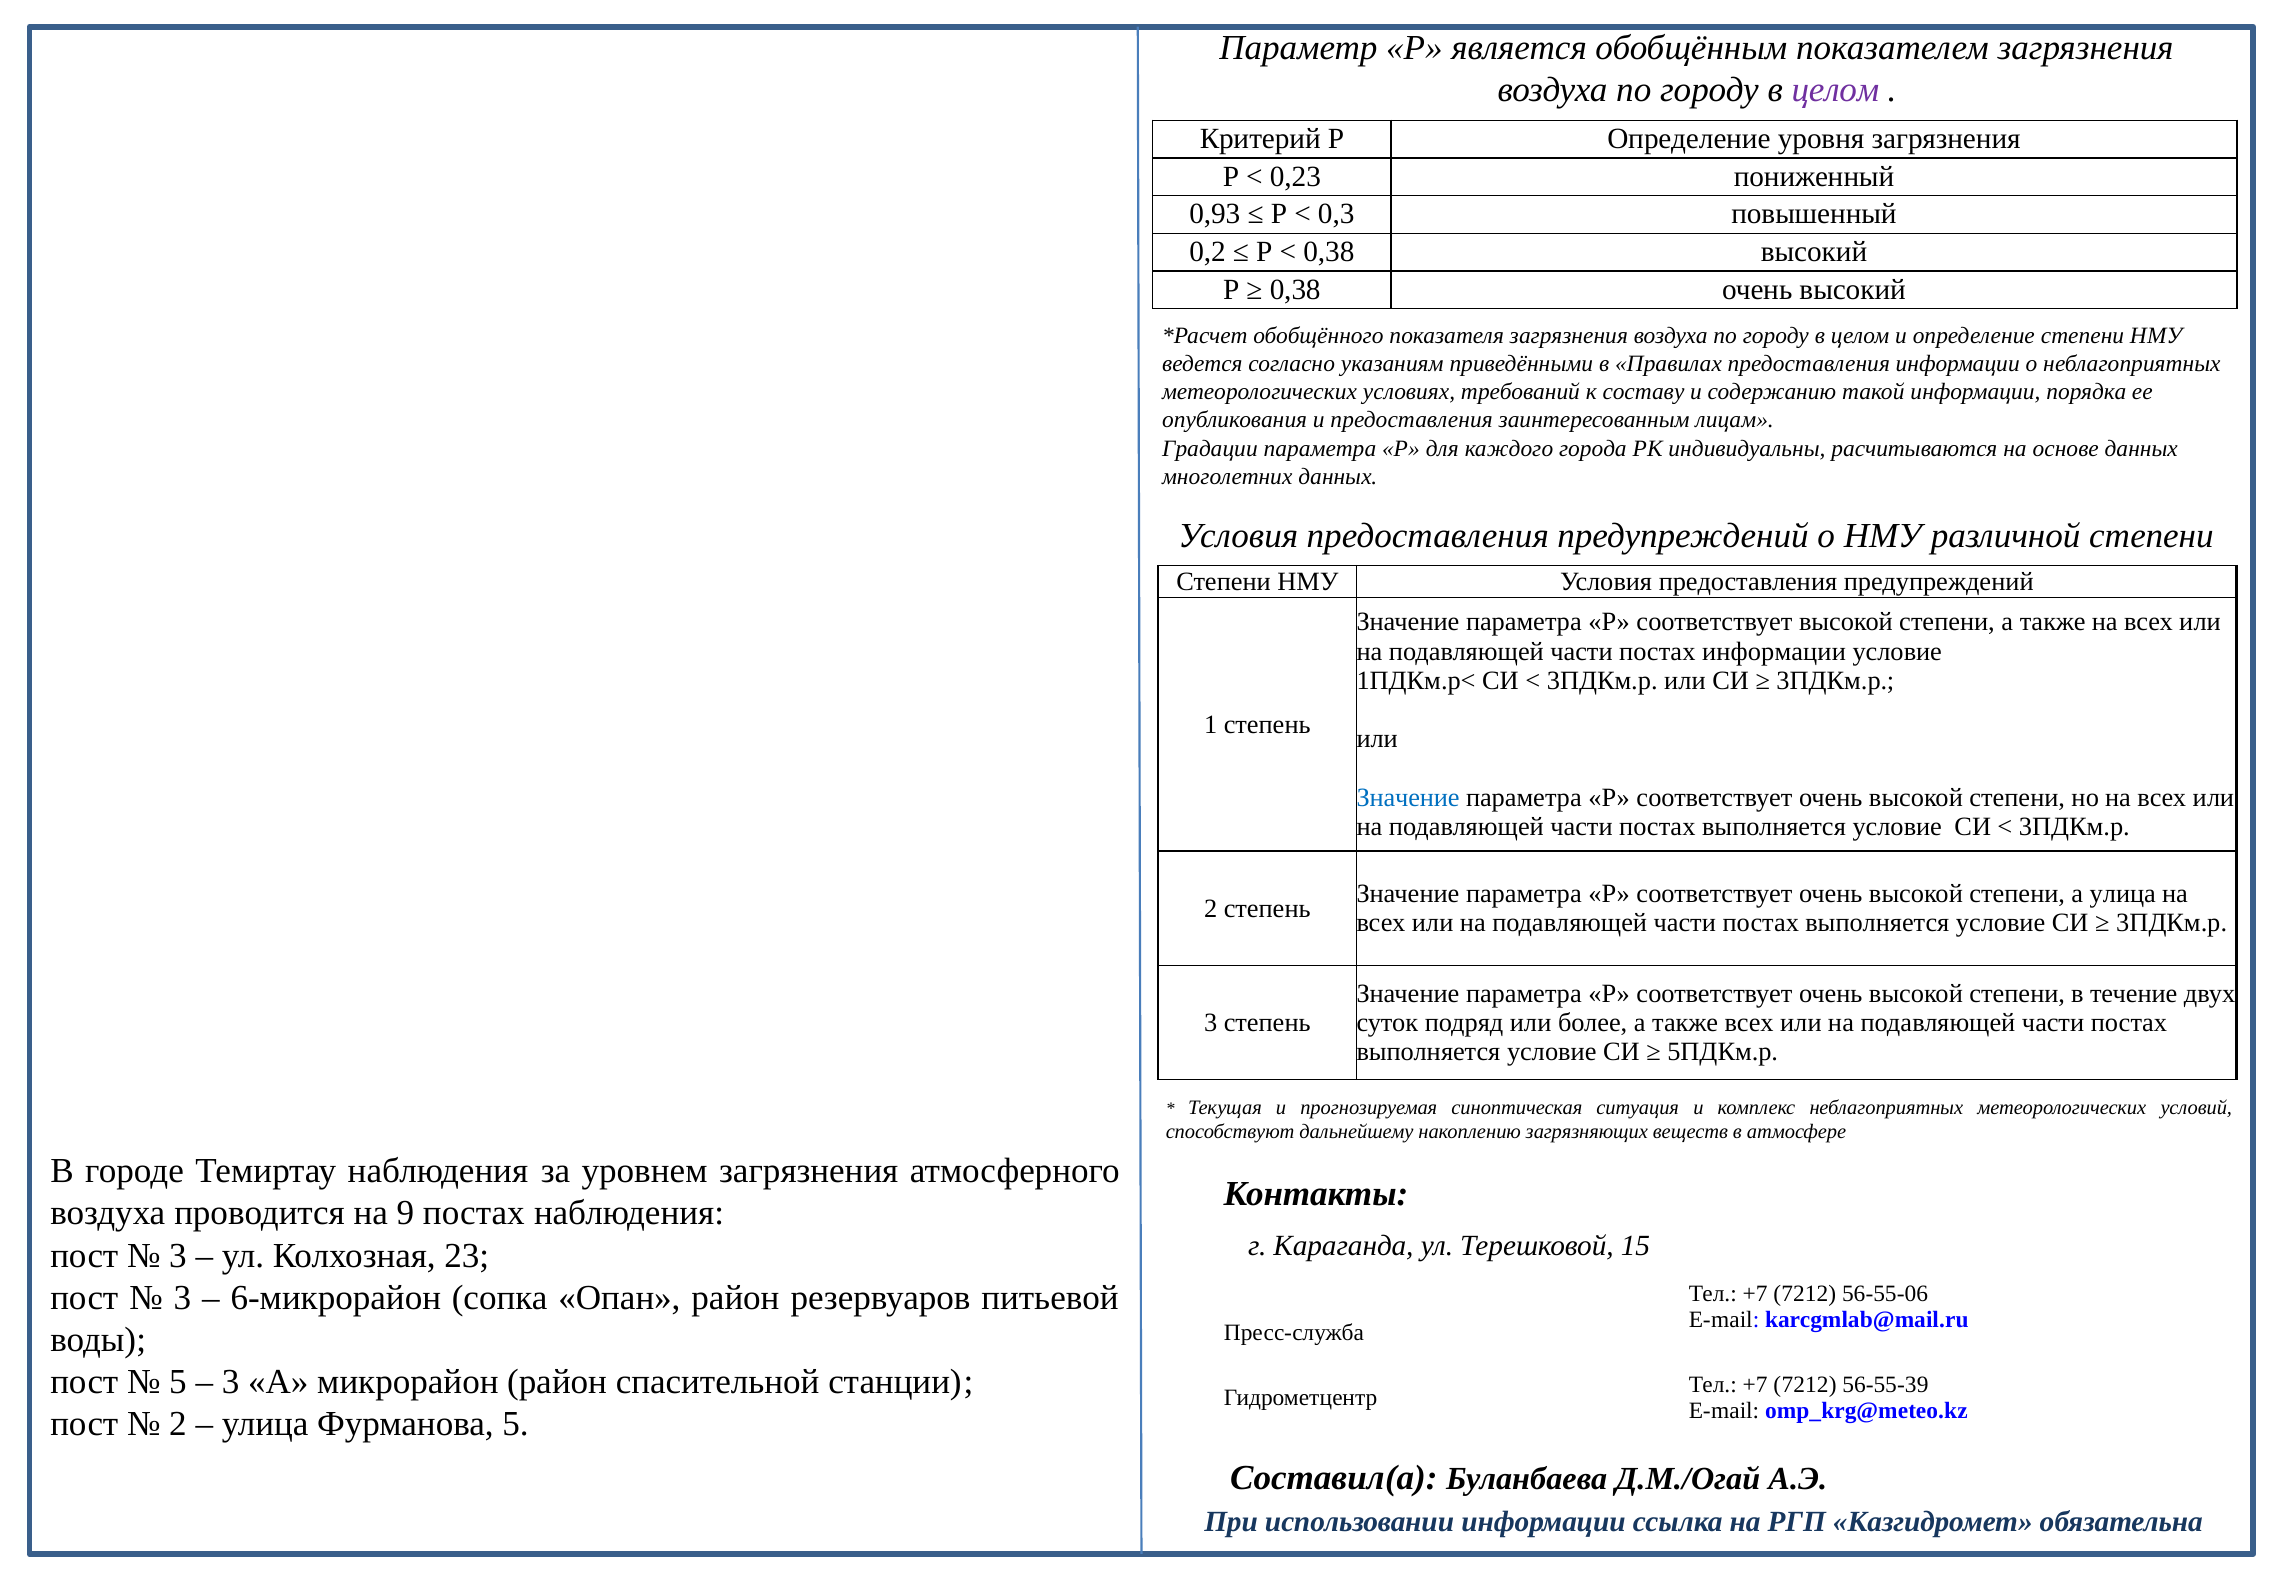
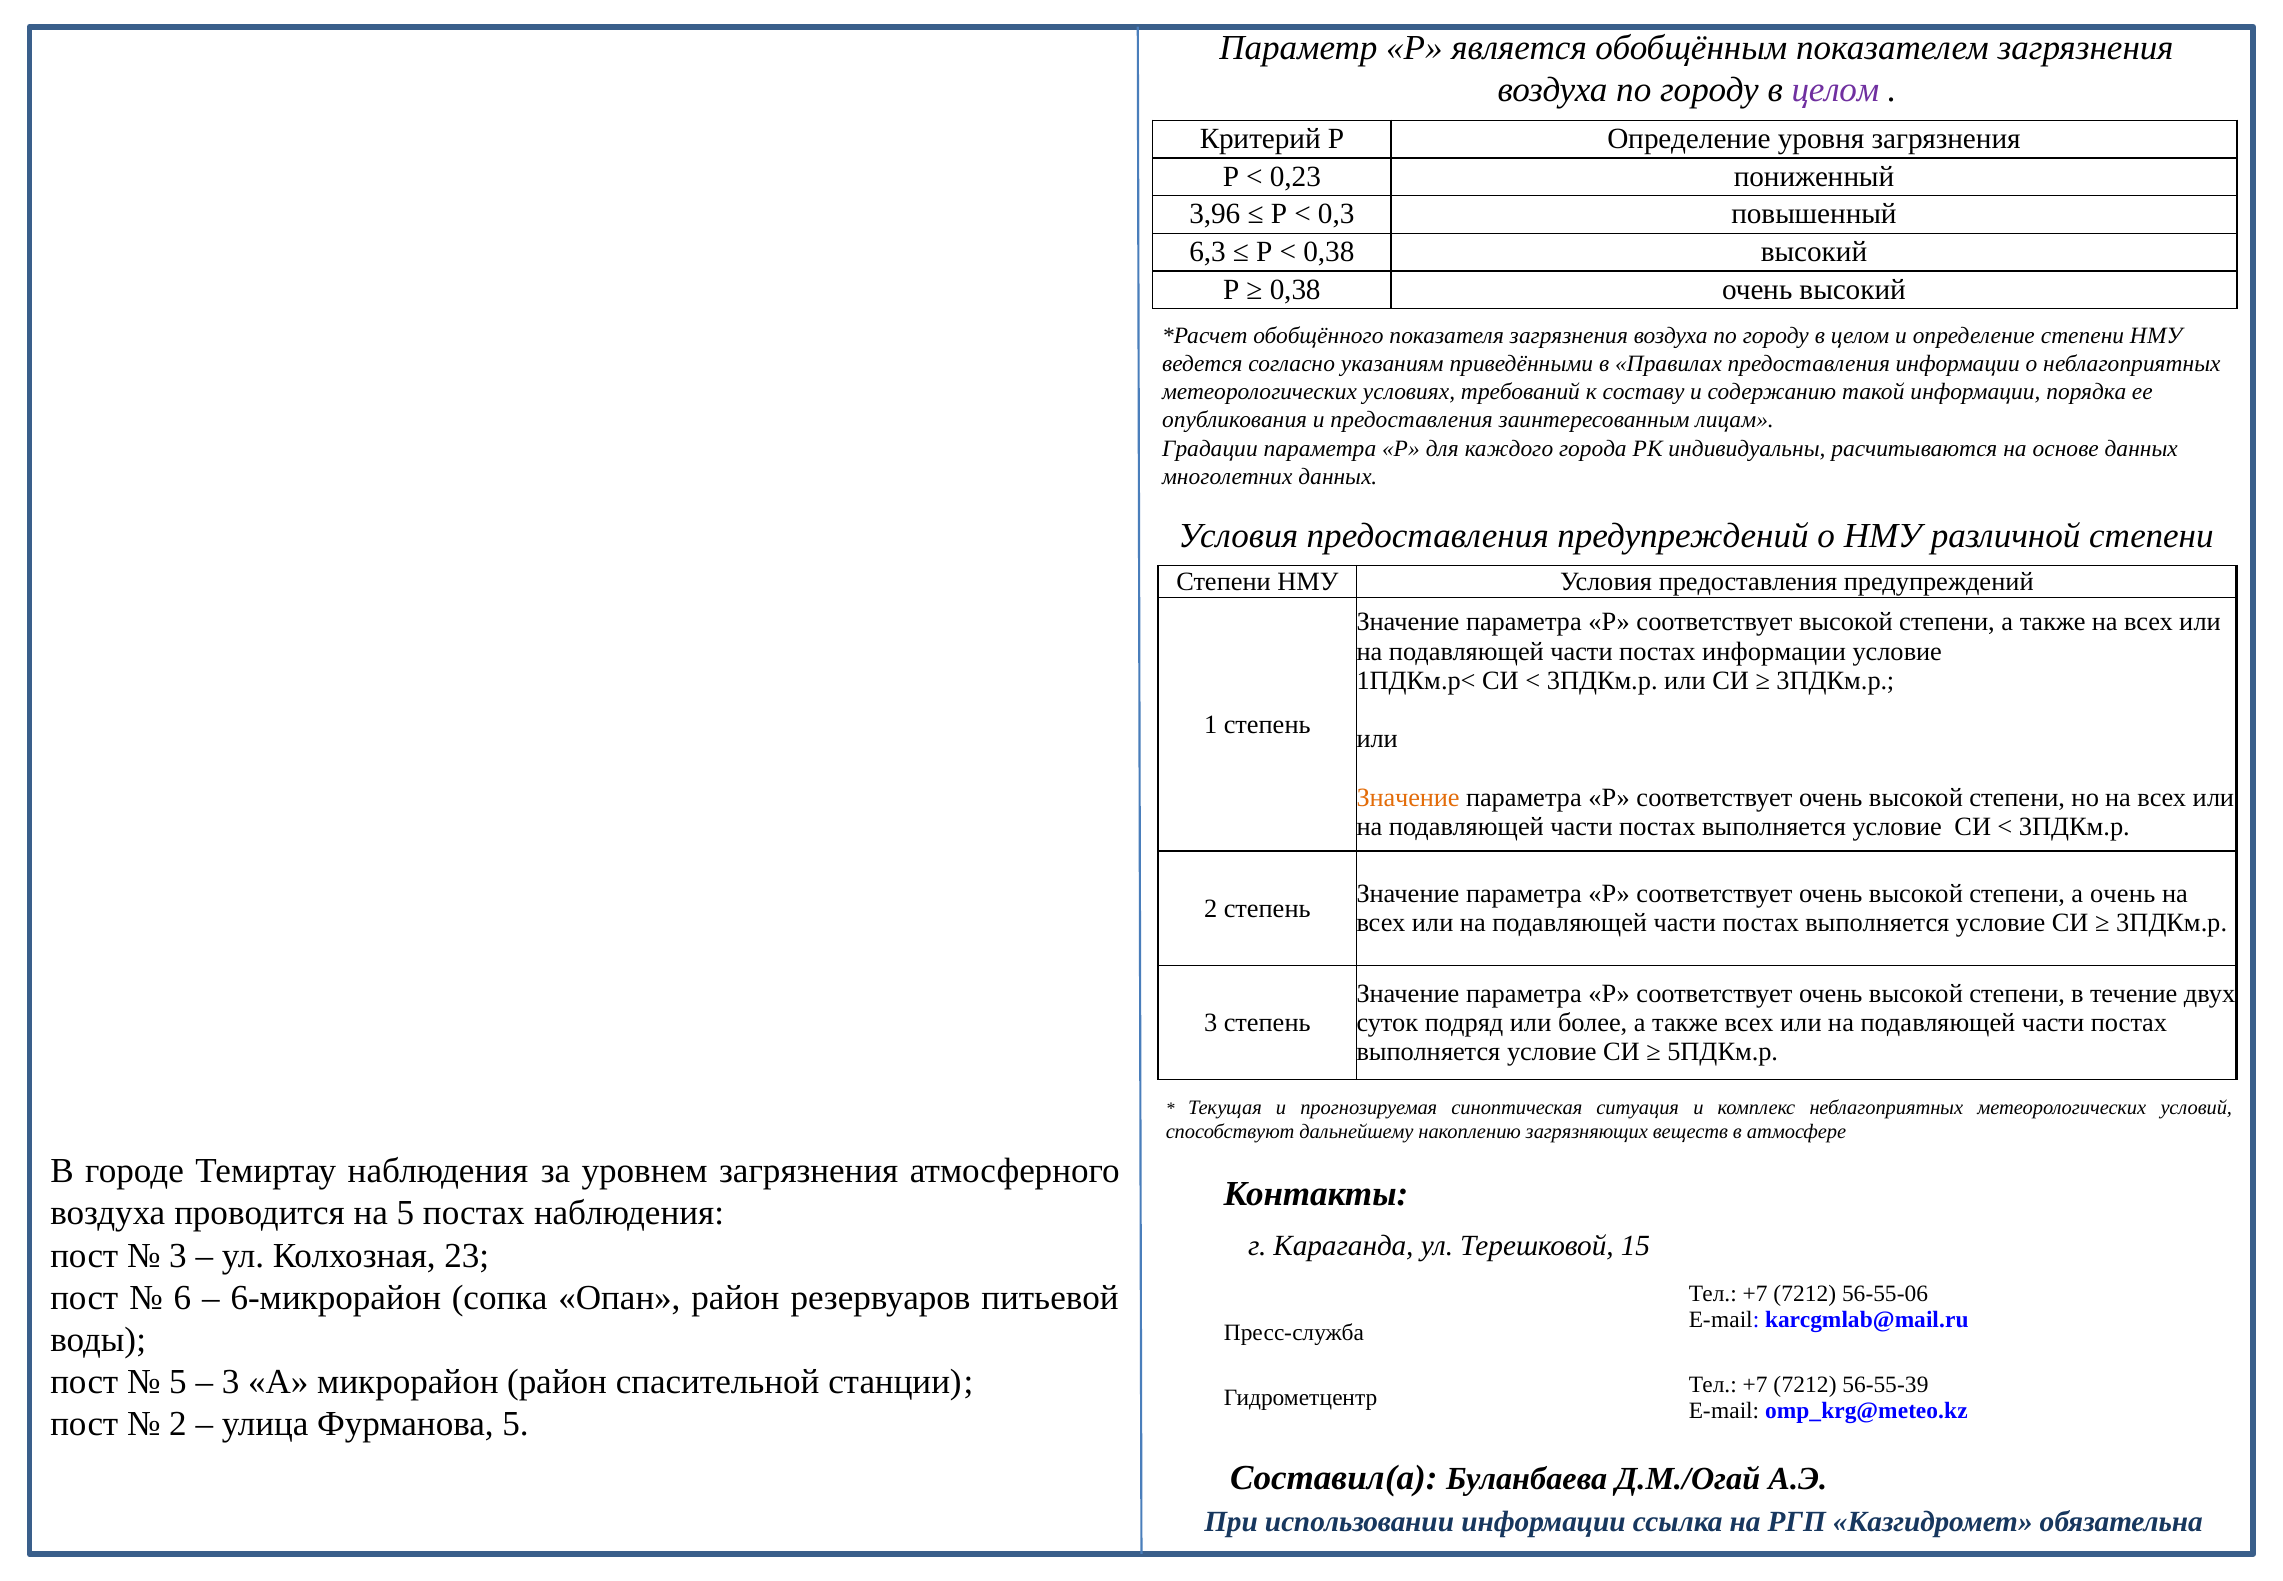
0,93: 0,93 -> 3,96
0,2: 0,2 -> 6,3
Значение at (1408, 797) colour: blue -> orange
а улица: улица -> очень
на 9: 9 -> 5
3 at (182, 1297): 3 -> 6
